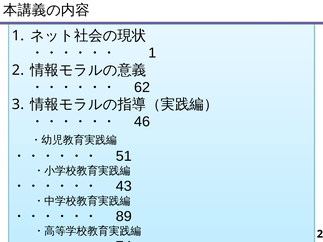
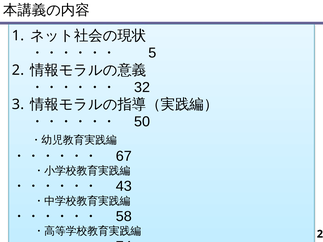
1 at (152, 53): 1 -> 5
62: 62 -> 32
46: 46 -> 50
51: 51 -> 67
89: 89 -> 58
